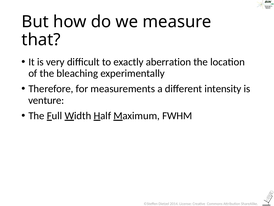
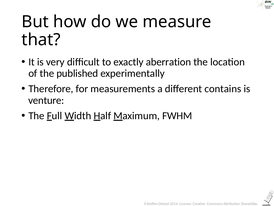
bleaching: bleaching -> published
intensity: intensity -> contains
